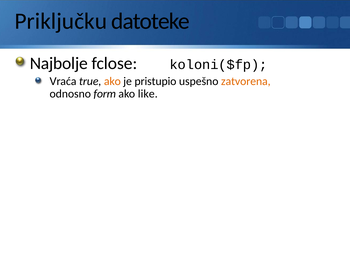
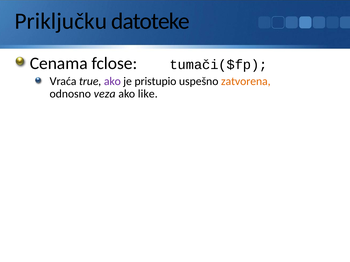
Najbolje: Najbolje -> Cenama
koloni($fp: koloni($fp -> tumači($fp
ako at (112, 81) colour: orange -> purple
form: form -> veza
